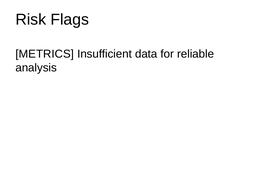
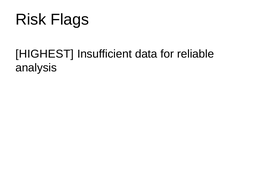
METRICS: METRICS -> HIGHEST
